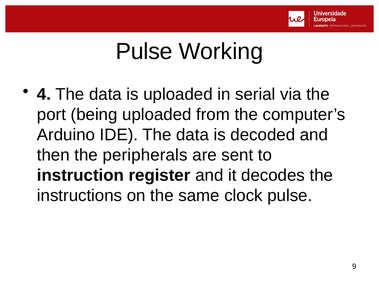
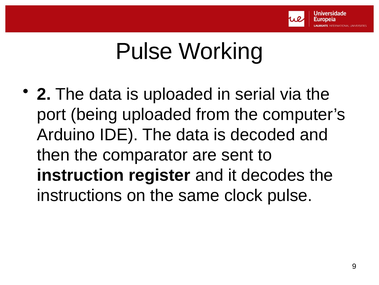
4: 4 -> 2
peripherals: peripherals -> comparator
